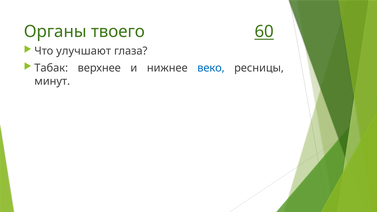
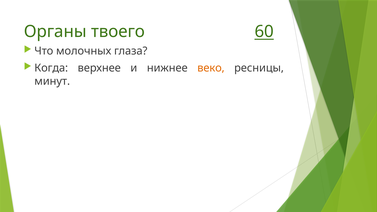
улучшают: улучшают -> молочных
Табак: Табак -> Когда
веко colour: blue -> orange
